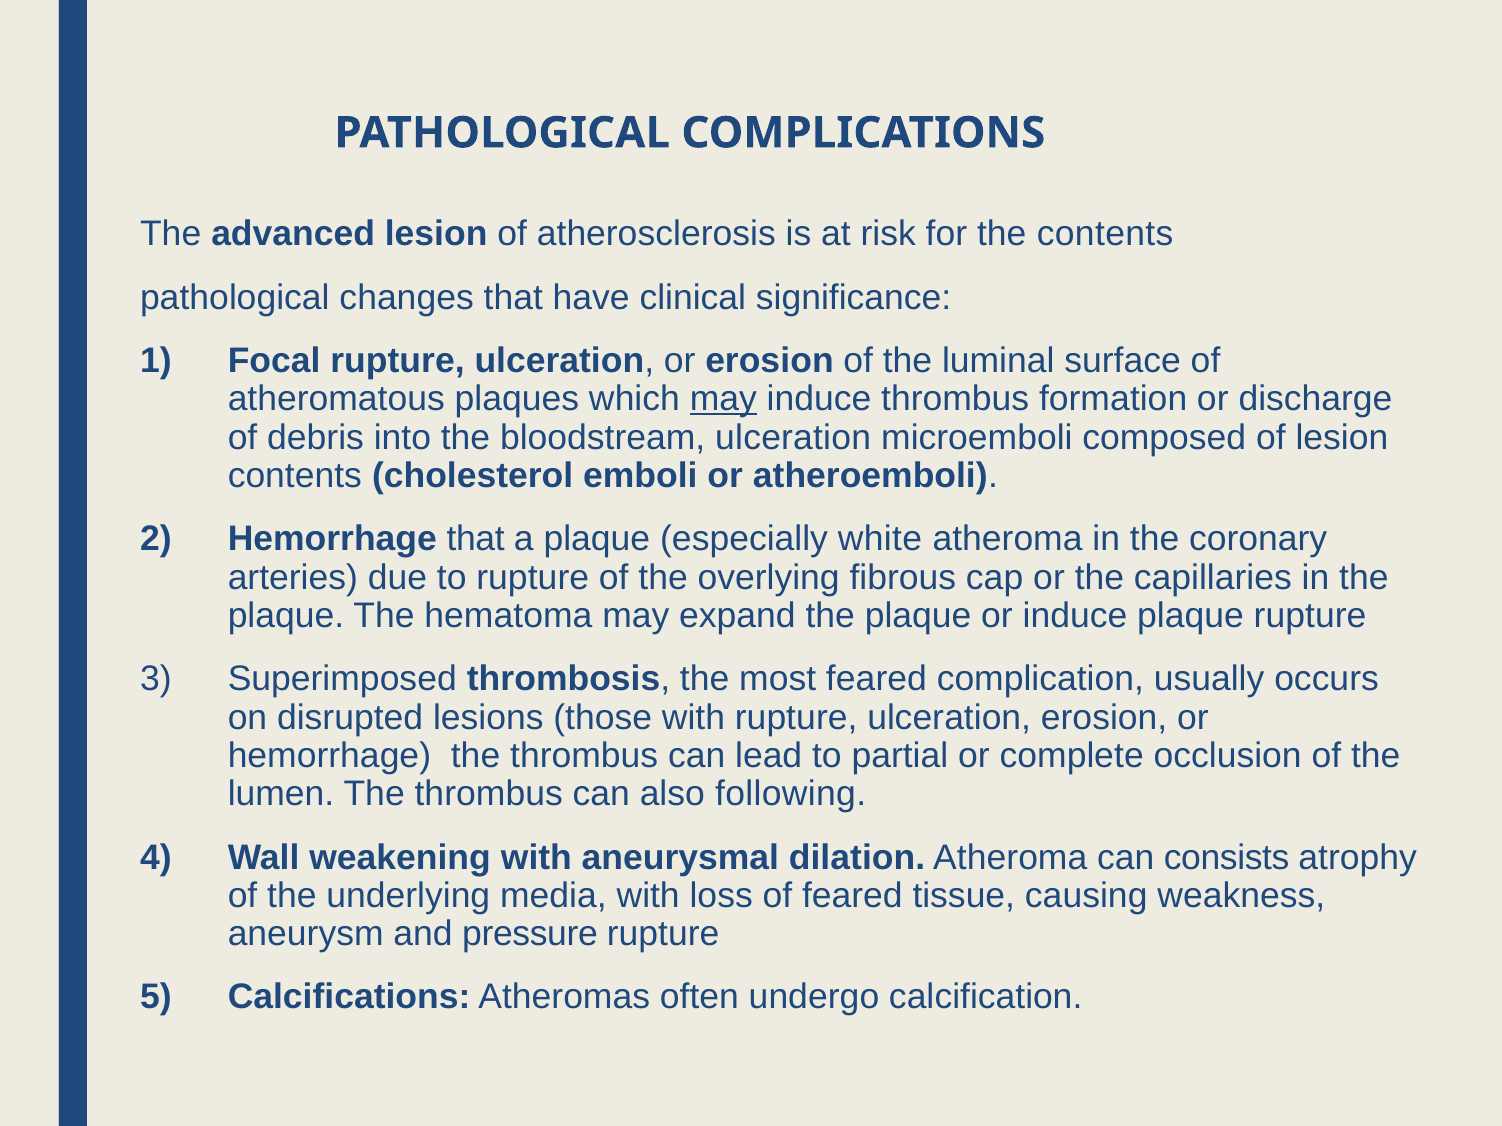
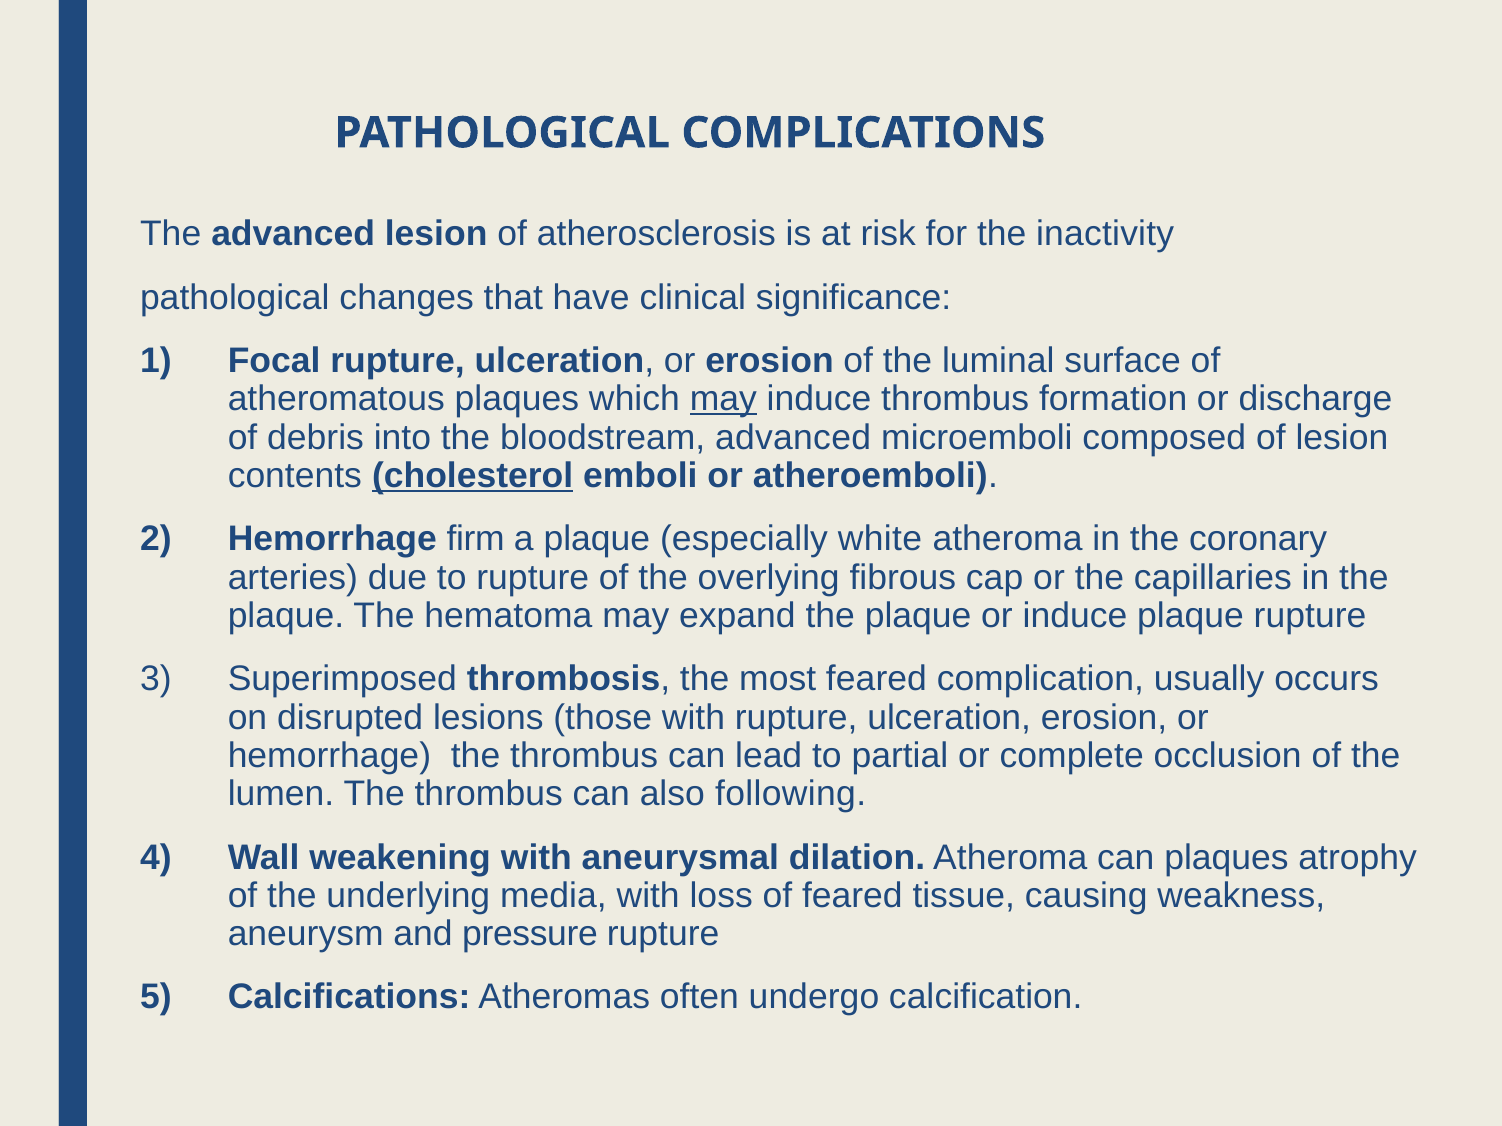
the contents: contents -> inactivity
bloodstream ulceration: ulceration -> advanced
cholesterol underline: none -> present
Hemorrhage that: that -> firm
can consists: consists -> plaques
